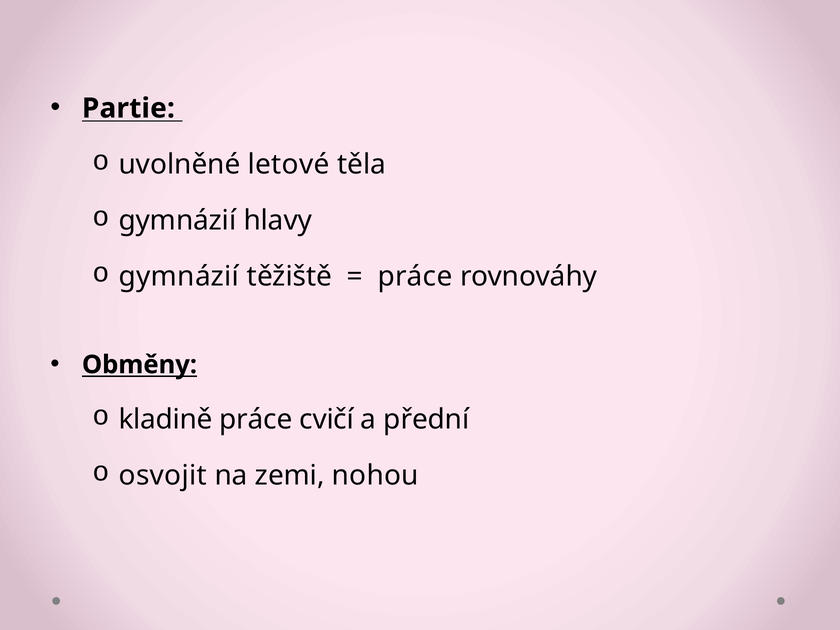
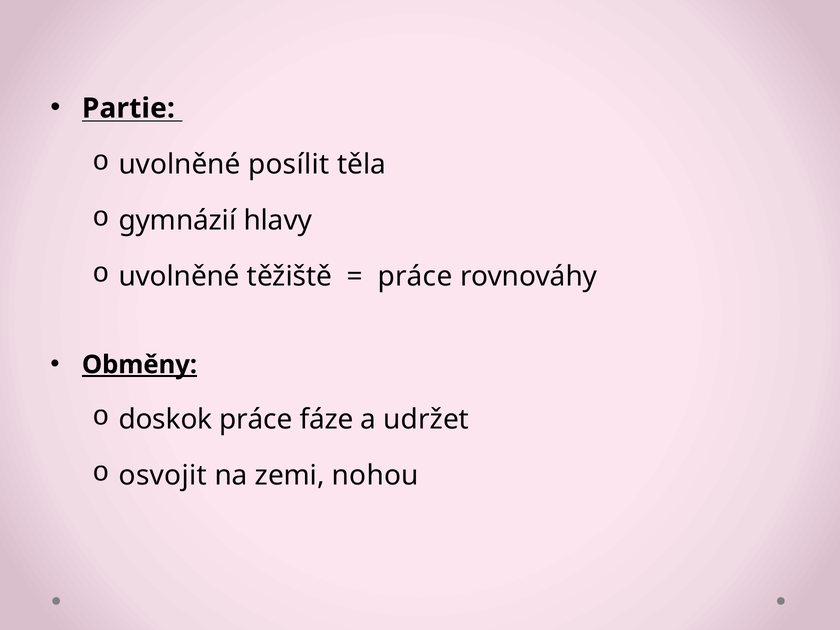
letové: letové -> posílit
gymnázií at (179, 276): gymnázií -> uvolněné
Obměny underline: none -> present
kladině: kladině -> doskok
cvičí: cvičí -> fáze
přední: přední -> udržet
